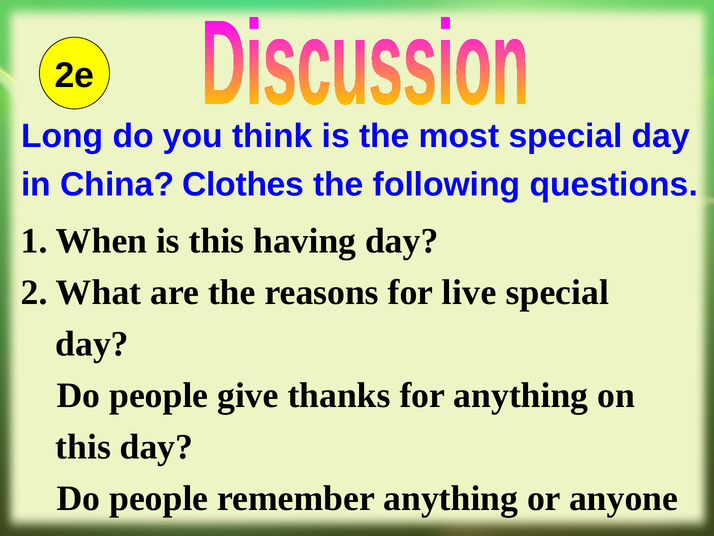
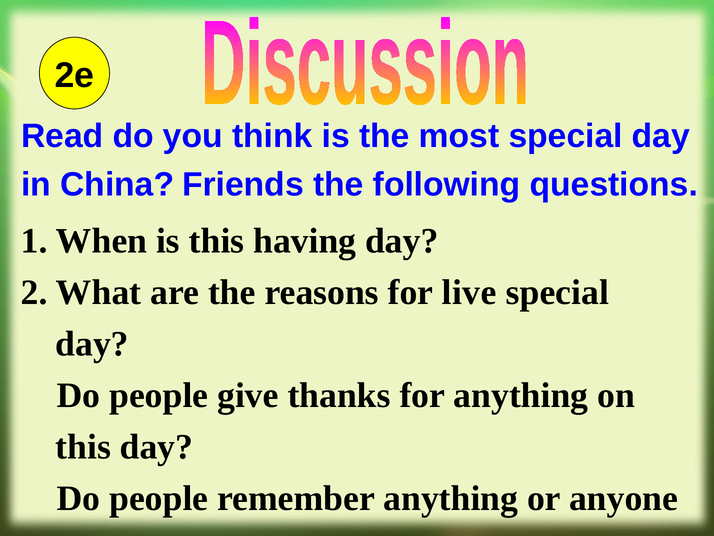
Long: Long -> Read
Clothes: Clothes -> Friends
